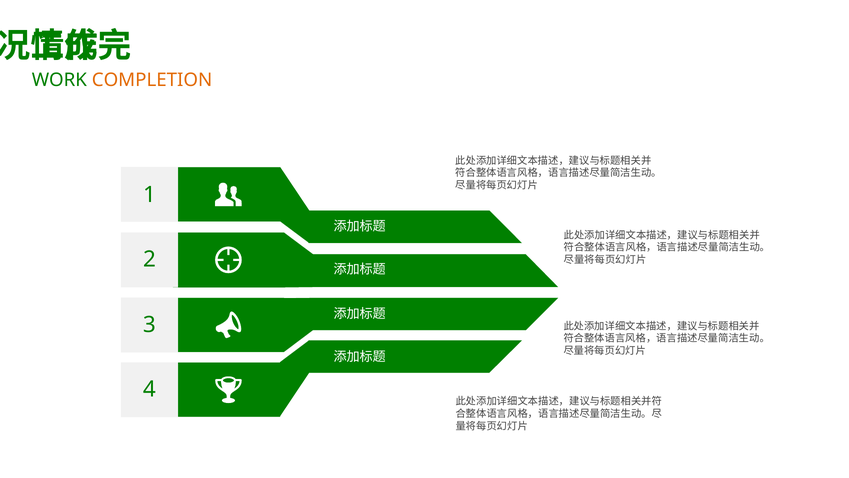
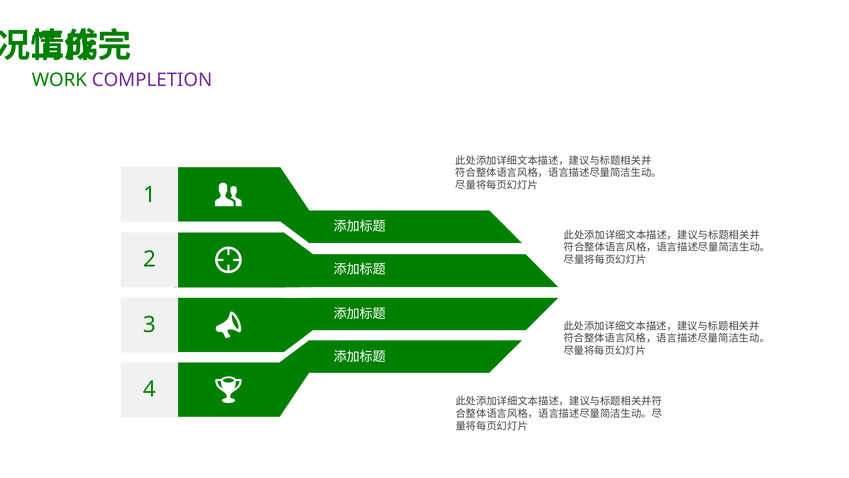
COMPLETION colour: orange -> purple
